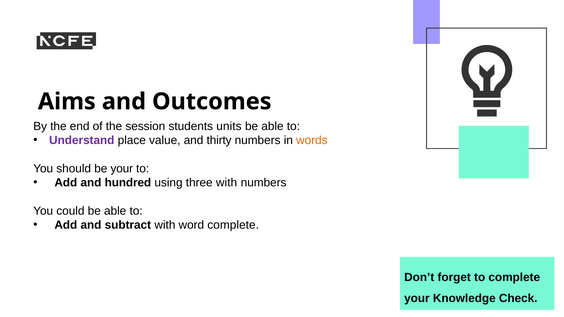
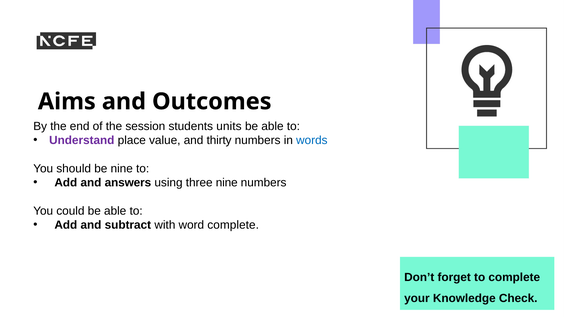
words colour: orange -> blue
be your: your -> nine
hundred: hundred -> answers
three with: with -> nine
